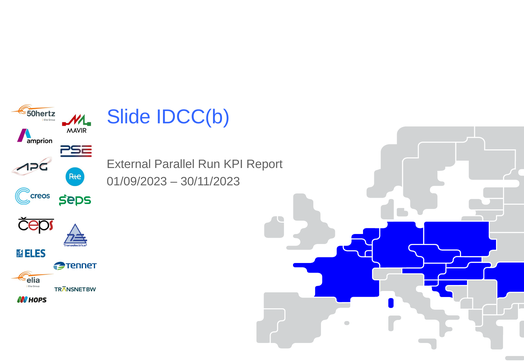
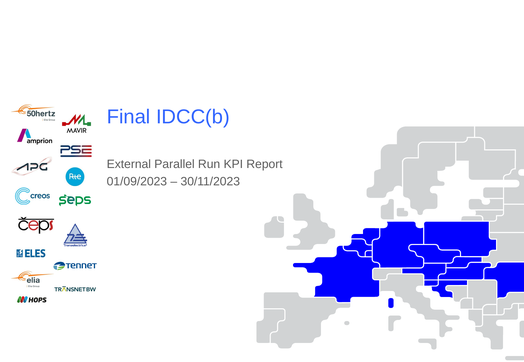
Slide: Slide -> Final
